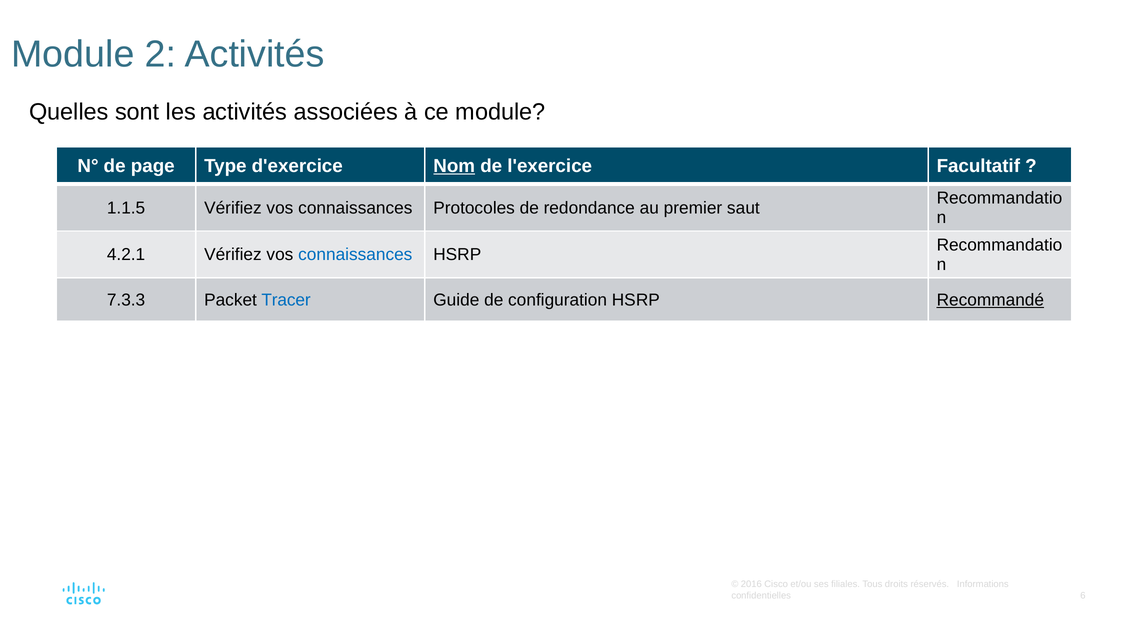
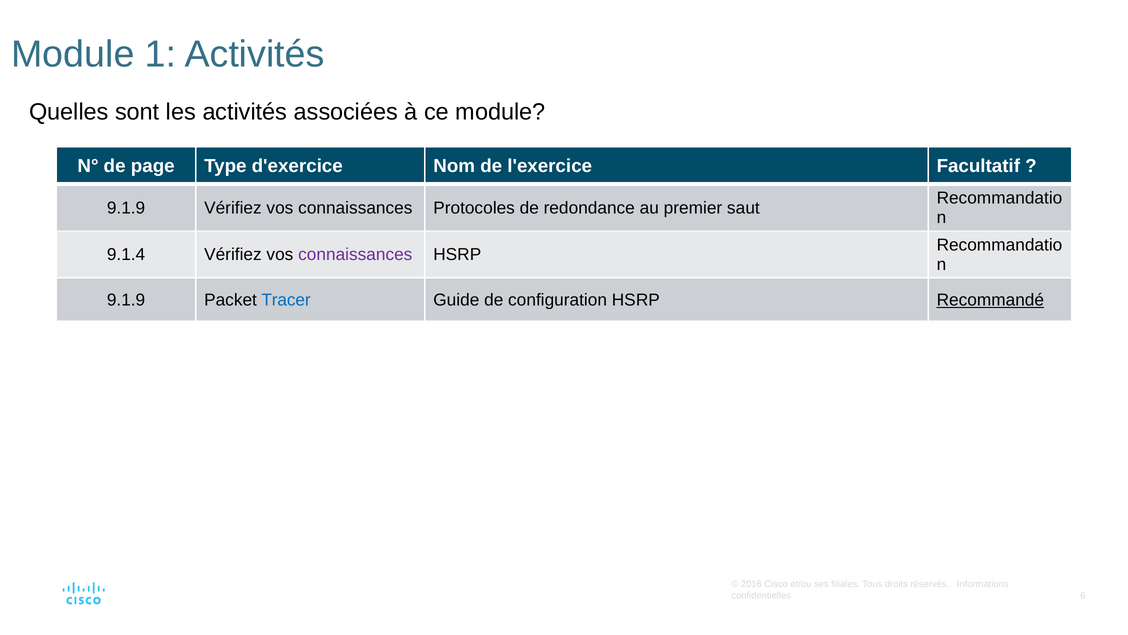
2: 2 -> 1
Nom underline: present -> none
1.1.5 at (126, 208): 1.1.5 -> 9.1.9
4.2.1: 4.2.1 -> 9.1.4
connaissances at (355, 255) colour: blue -> purple
7.3.3 at (126, 300): 7.3.3 -> 9.1.9
